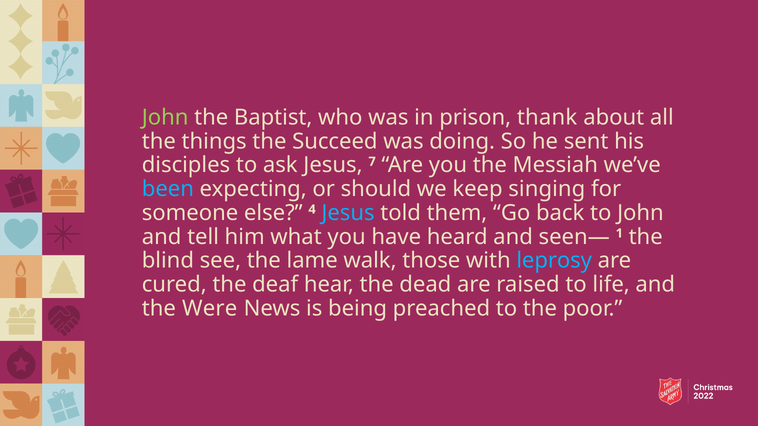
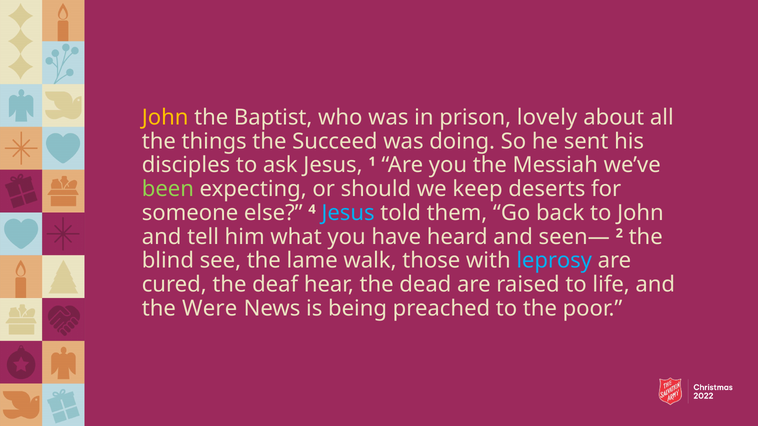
John at (165, 118) colour: light green -> yellow
thank: thank -> lovely
7: 7 -> 1
been colour: light blue -> light green
singing: singing -> deserts
1: 1 -> 2
